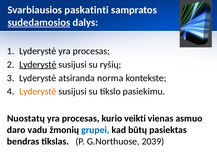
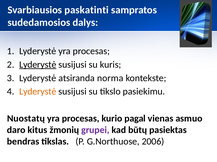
sudedamosios underline: present -> none
ryšių: ryšių -> kuris
veikti: veikti -> pagal
vadu: vadu -> kitus
grupei colour: blue -> purple
2039: 2039 -> 2006
